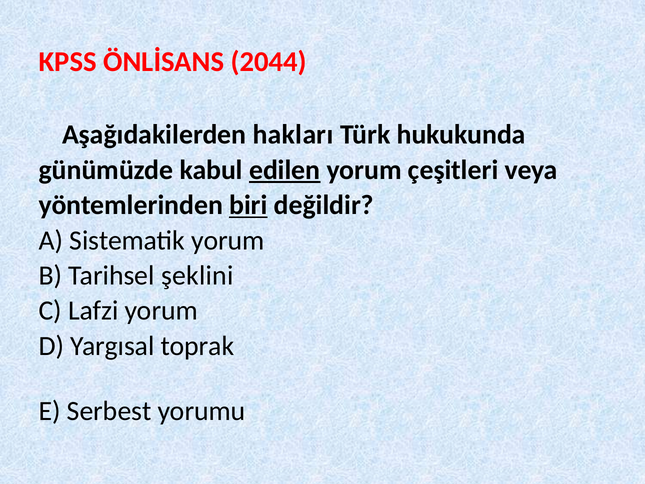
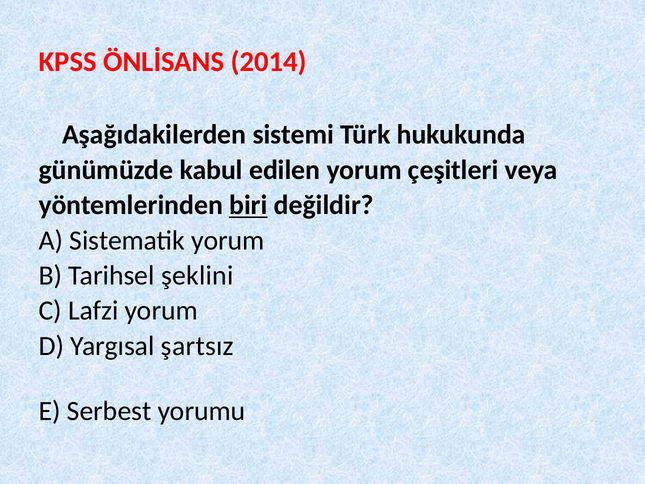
2044: 2044 -> 2014
hakları: hakları -> sistemi
edilen underline: present -> none
toprak: toprak -> şartsız
